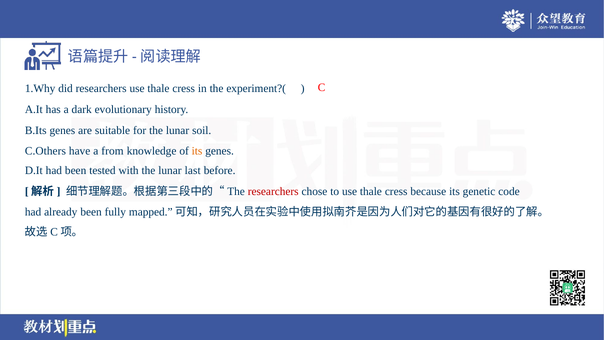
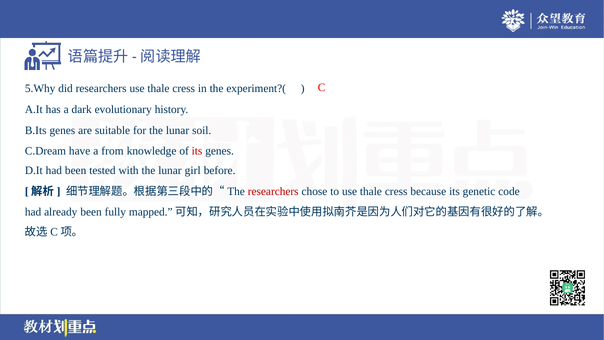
1.Why: 1.Why -> 5.Why
C.Others: C.Others -> C.Dream
its at (197, 151) colour: orange -> red
last: last -> girl
